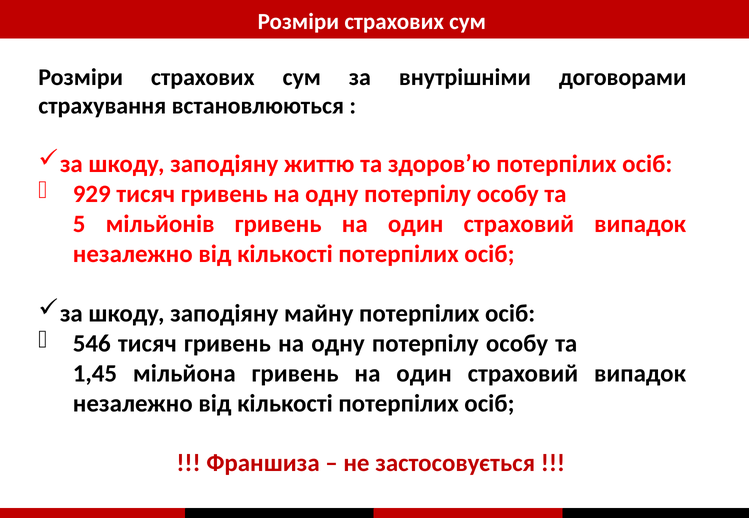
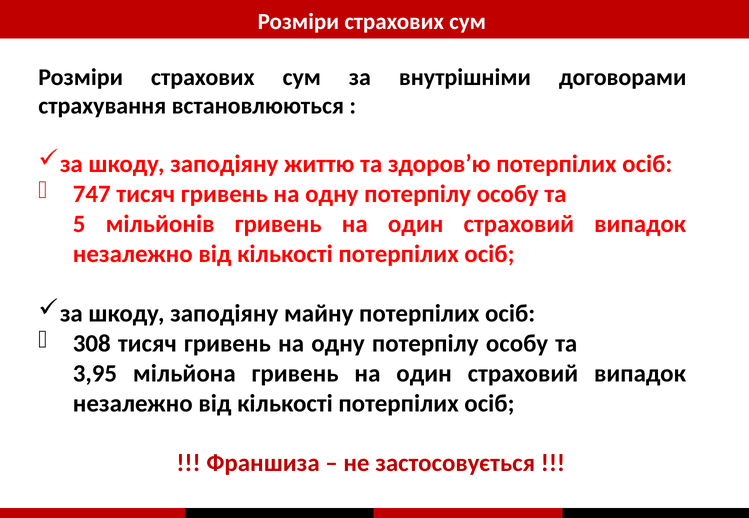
929: 929 -> 747
546: 546 -> 308
1,45: 1,45 -> 3,95
